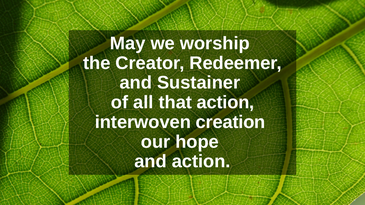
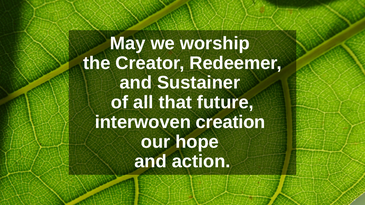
that action: action -> future
